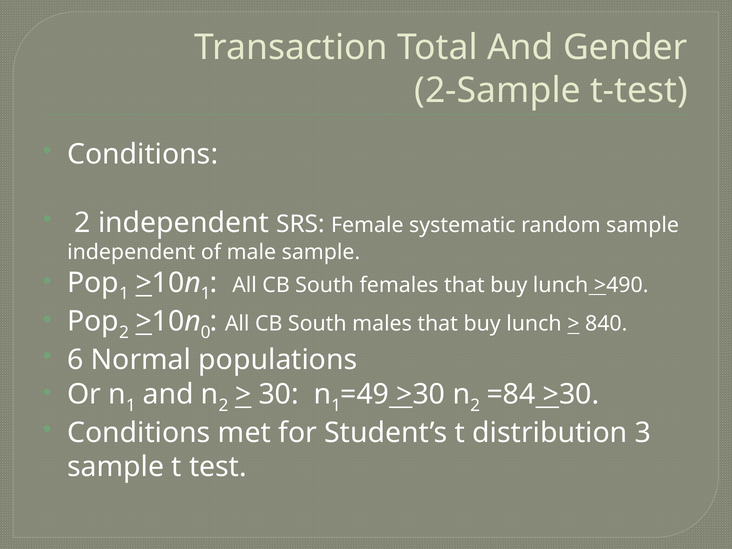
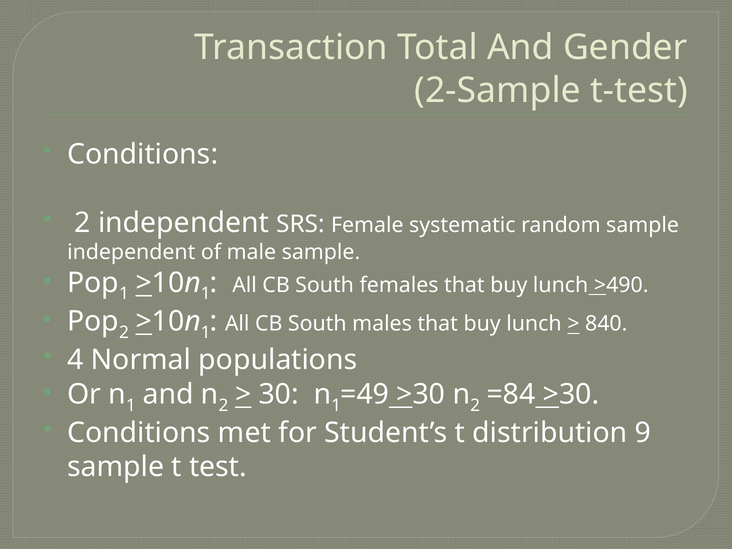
0 at (206, 332): 0 -> 1
6: 6 -> 4
3: 3 -> 9
